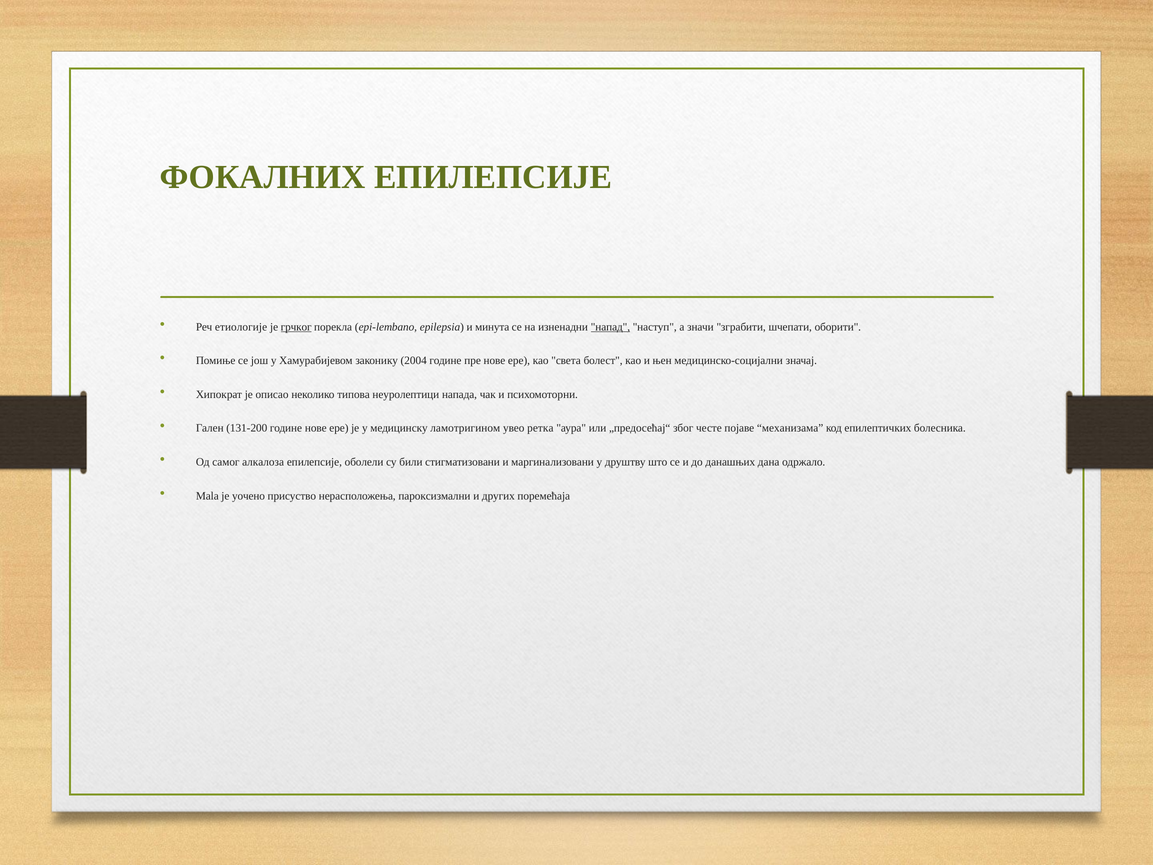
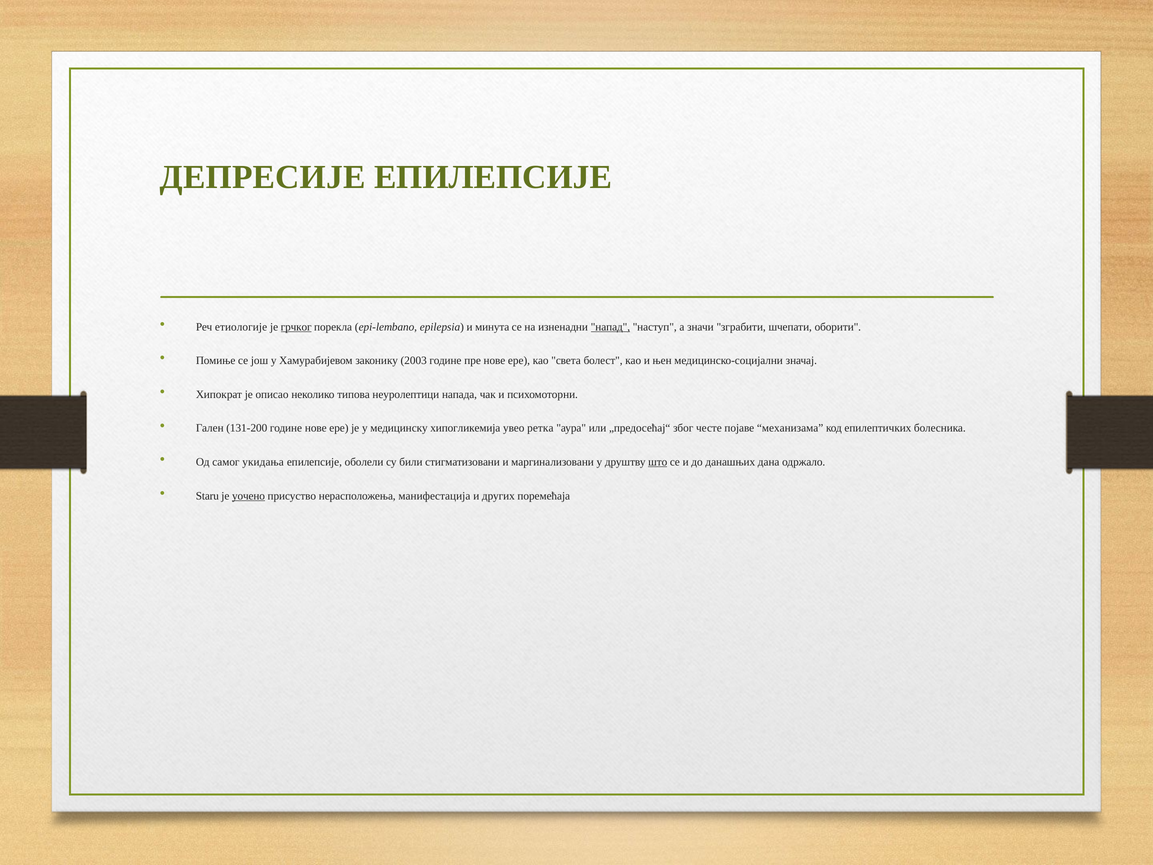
ФОКАЛНИХ: ФОКАЛНИХ -> ДЕПРЕСИЈЕ
2004: 2004 -> 2003
ламотригином: ламотригином -> хипогликемија
алкалоза: алкалоза -> укидања
што underline: none -> present
Mala: Mala -> Staru
уочено underline: none -> present
пароксизмални: пароксизмални -> манифестација
